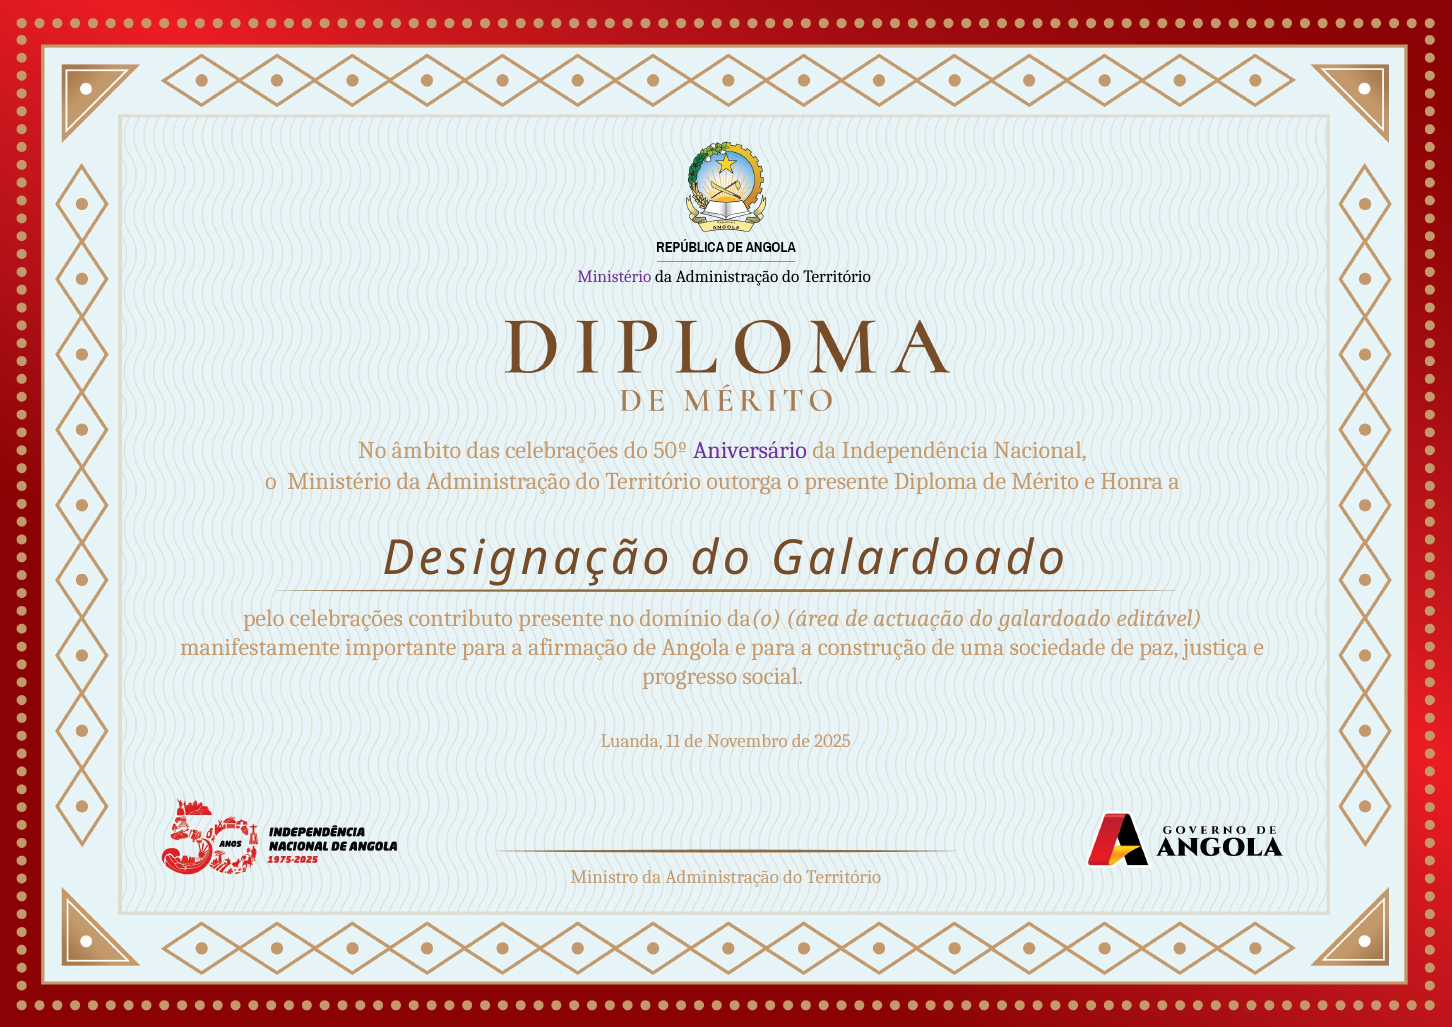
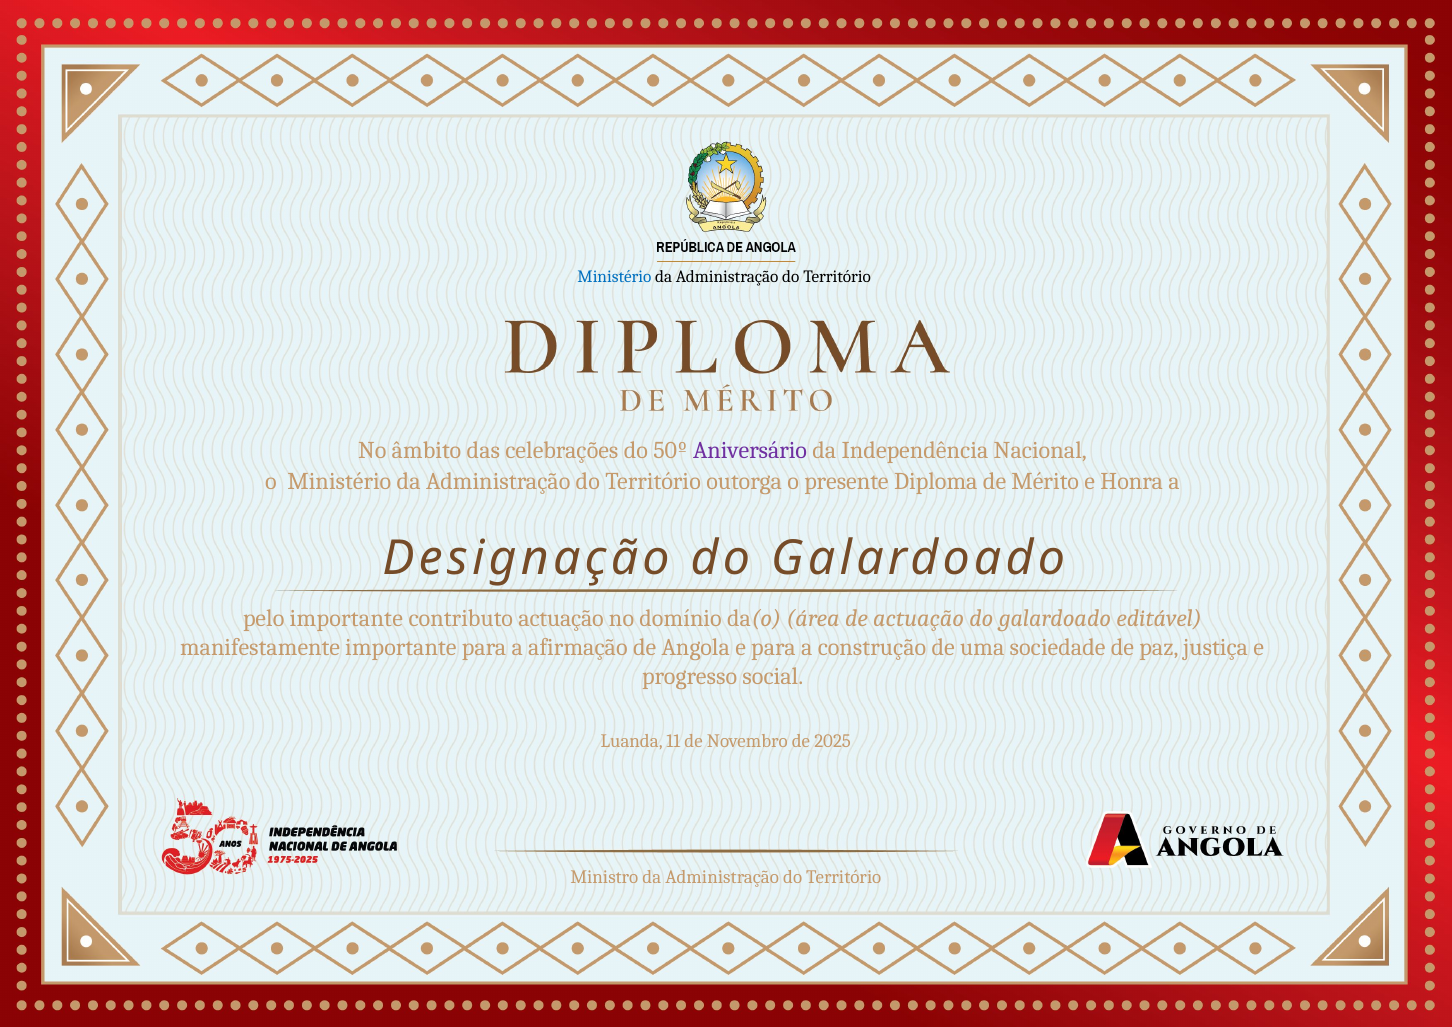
Ministério at (614, 276) colour: purple -> blue
pelo celebrações: celebrações -> importante
contributo presente: presente -> actuação
